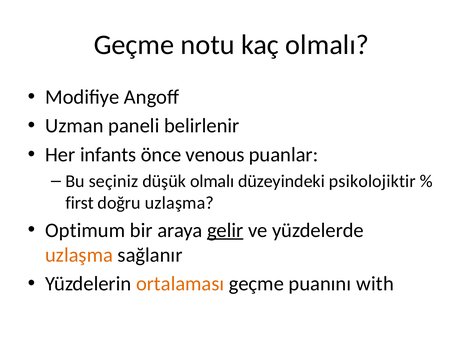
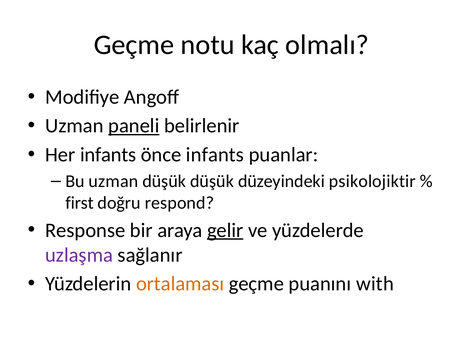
paneli underline: none -> present
önce venous: venous -> infants
Bu seçiniz: seçiniz -> uzman
düşük olmalı: olmalı -> düşük
doğru uzlaşma: uzlaşma -> respond
Optimum: Optimum -> Response
uzlaşma at (79, 255) colour: orange -> purple
